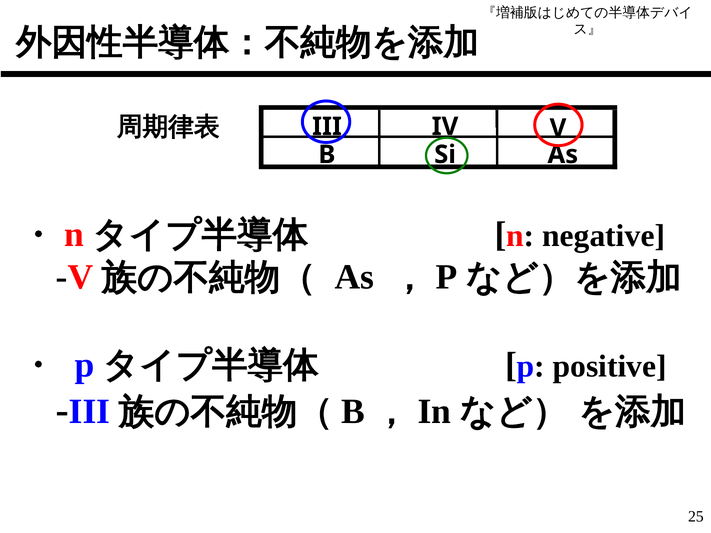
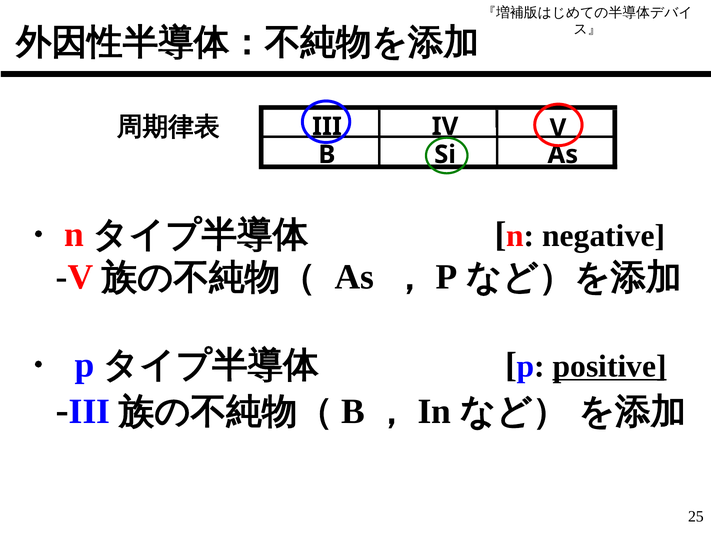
positive underline: none -> present
